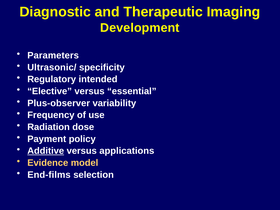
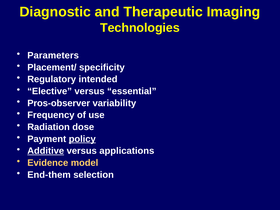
Development: Development -> Technologies
Ultrasonic/: Ultrasonic/ -> Placement/
Plus-observer: Plus-observer -> Pros-observer
policy underline: none -> present
End-films: End-films -> End-them
